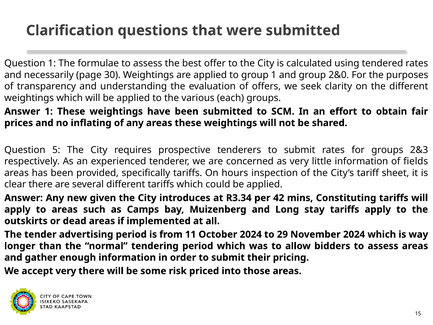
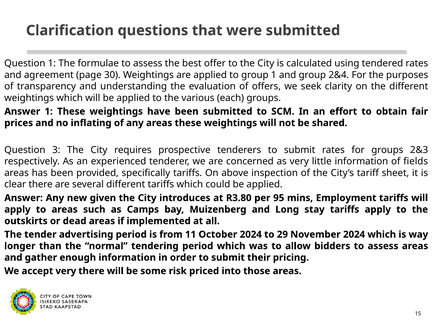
necessarily: necessarily -> agreement
2&0: 2&0 -> 2&4
5: 5 -> 3
hours: hours -> above
R3.34: R3.34 -> R3.80
42: 42 -> 95
Constituting: Constituting -> Employment
